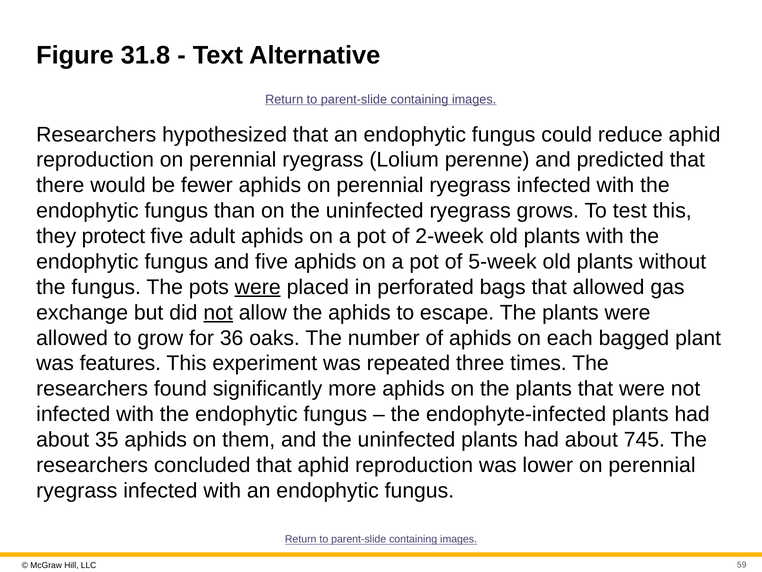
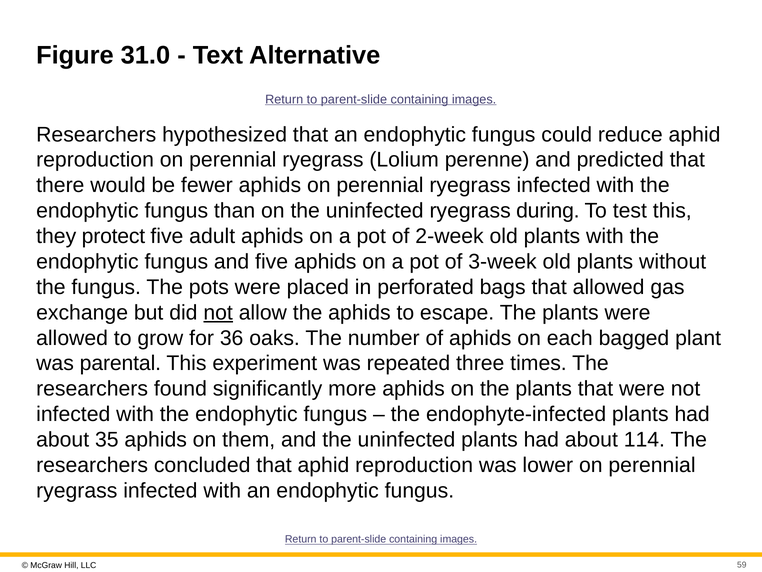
31.8: 31.8 -> 31.0
grows: grows -> during
5-week: 5-week -> 3-week
were at (258, 287) underline: present -> none
features: features -> parental
745: 745 -> 114
